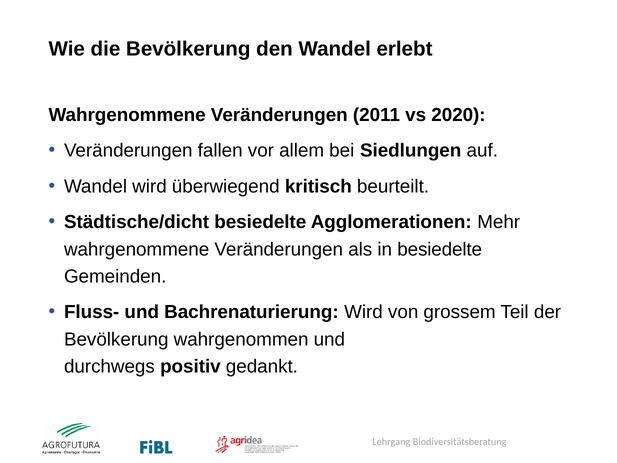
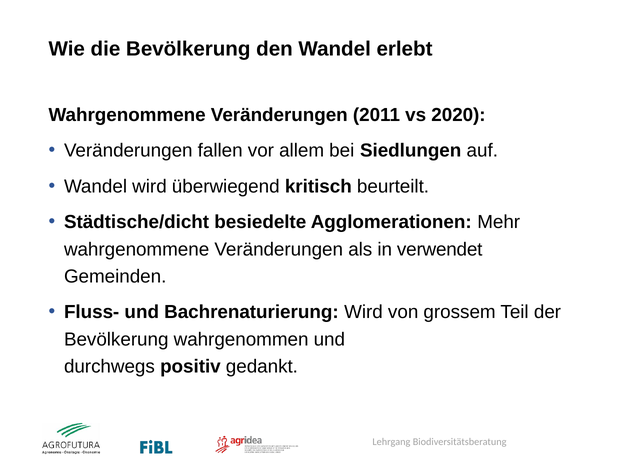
in besiedelte: besiedelte -> verwendet
